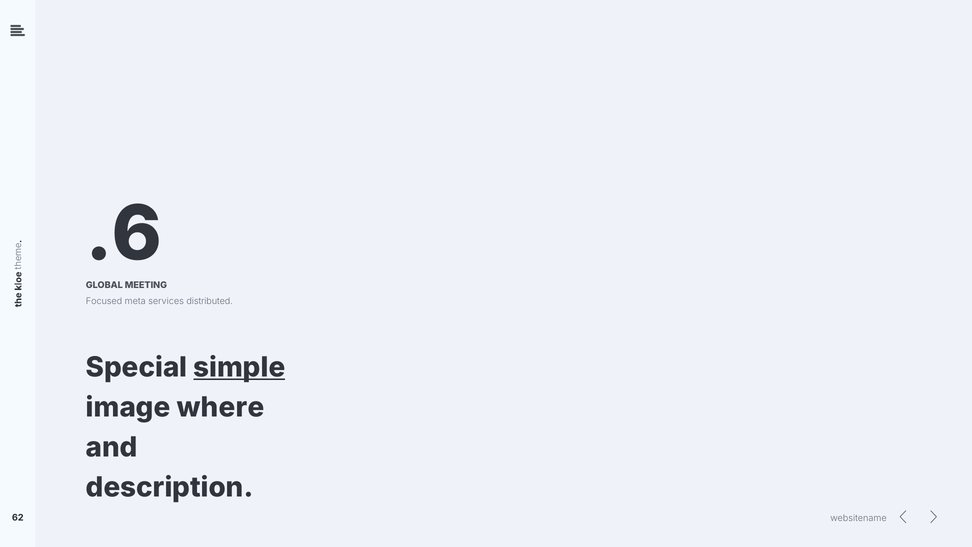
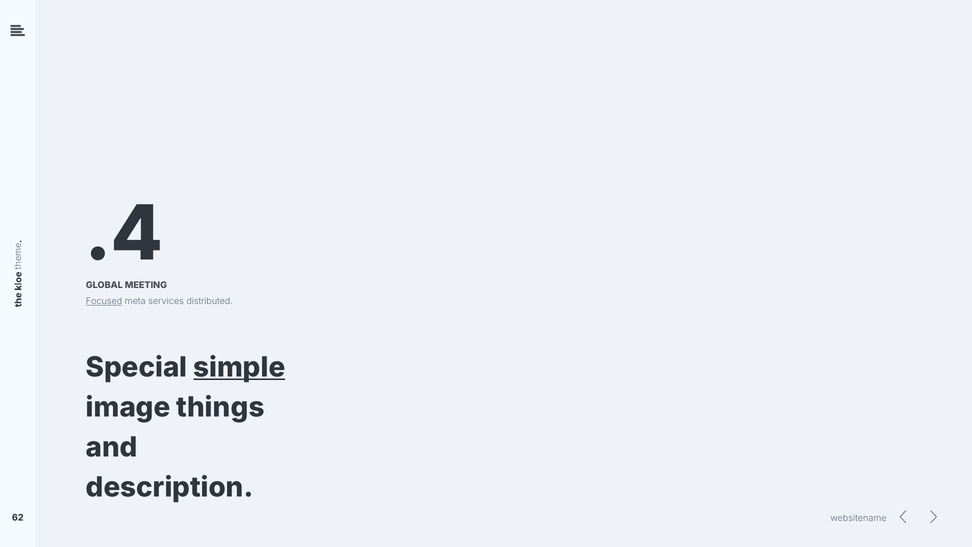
.6: .6 -> .4
Focused underline: none -> present
where: where -> things
